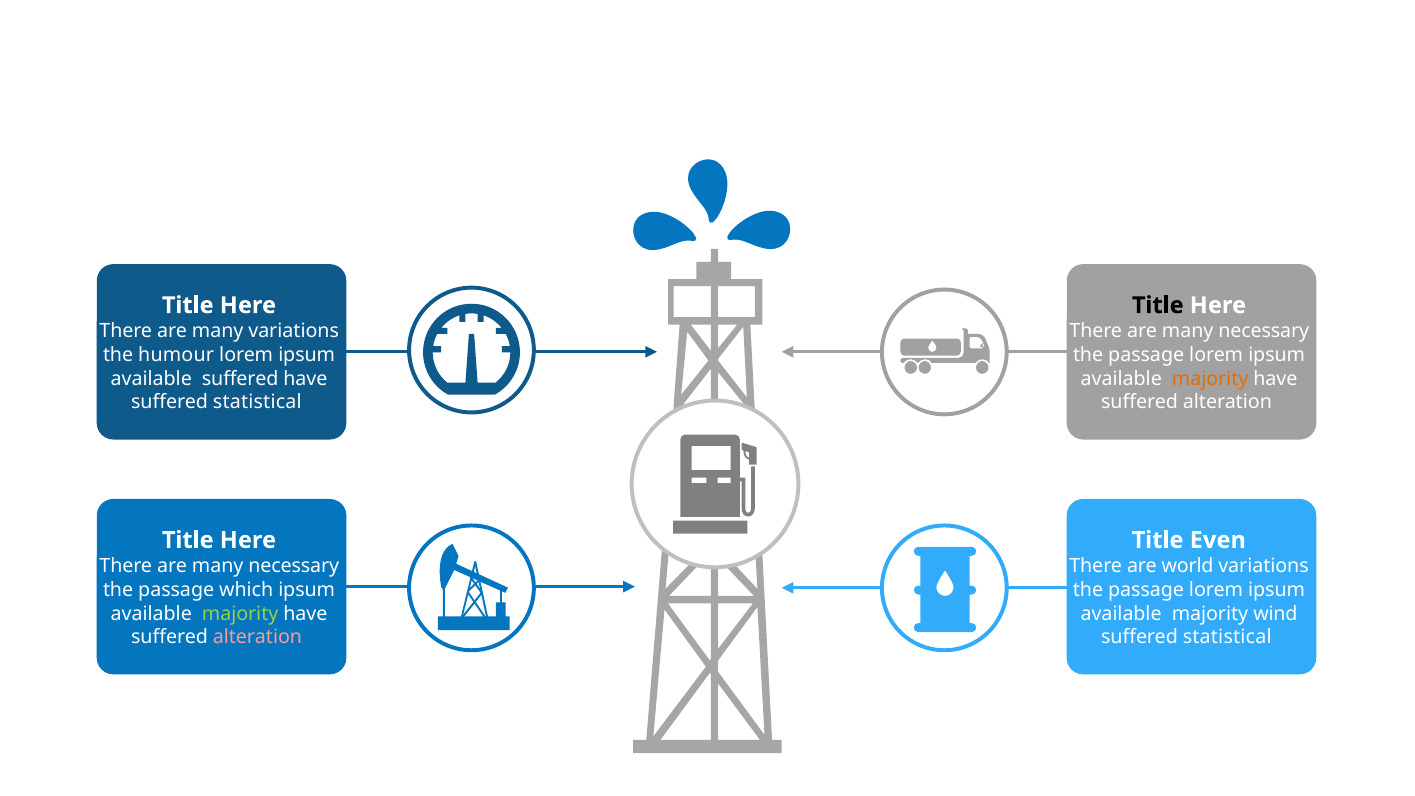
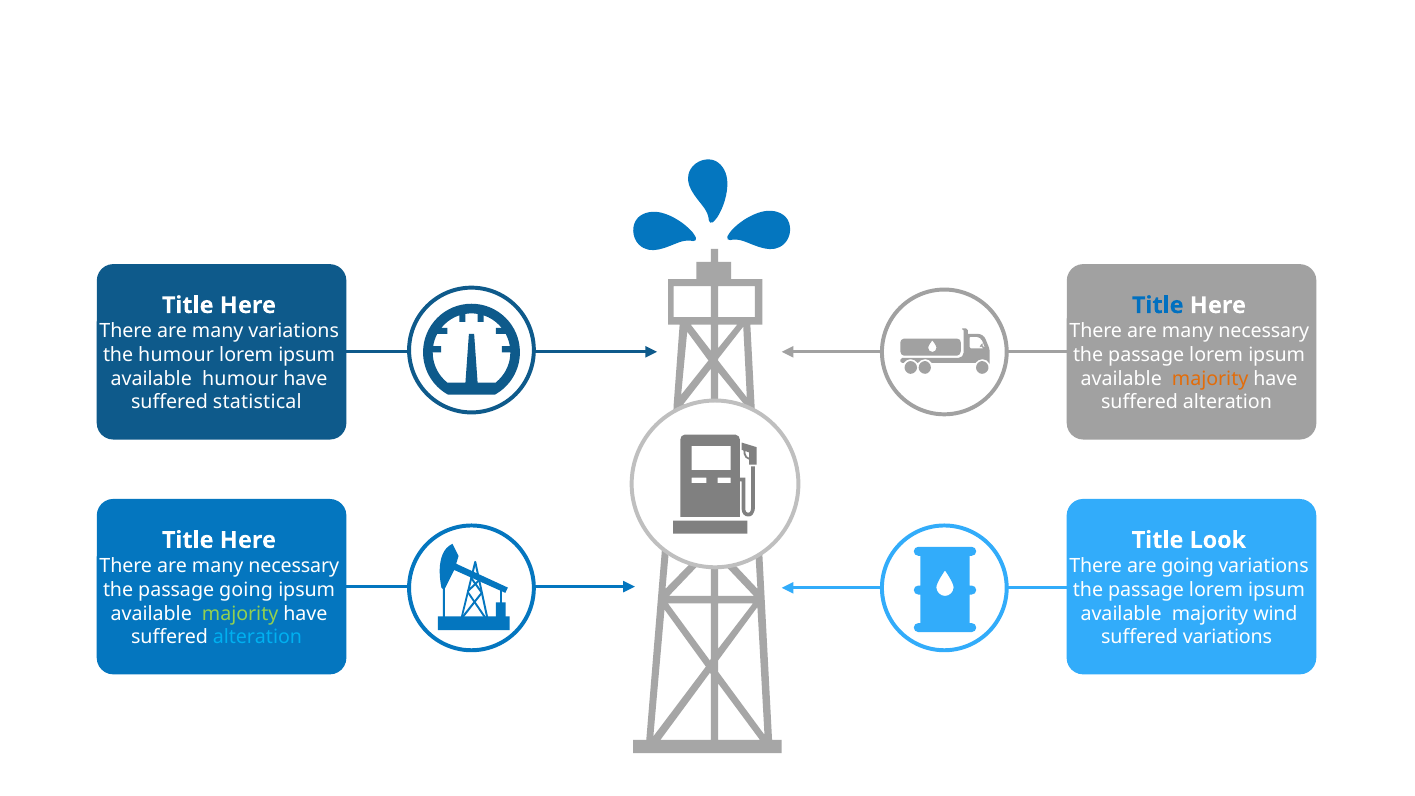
Title at (1158, 305) colour: black -> blue
available suffered: suffered -> humour
Even: Even -> Look
are world: world -> going
passage which: which -> going
alteration at (257, 637) colour: pink -> light blue
statistical at (1227, 637): statistical -> variations
